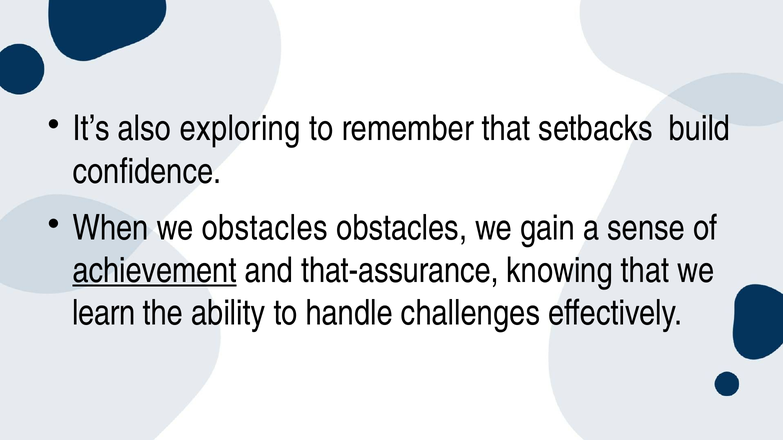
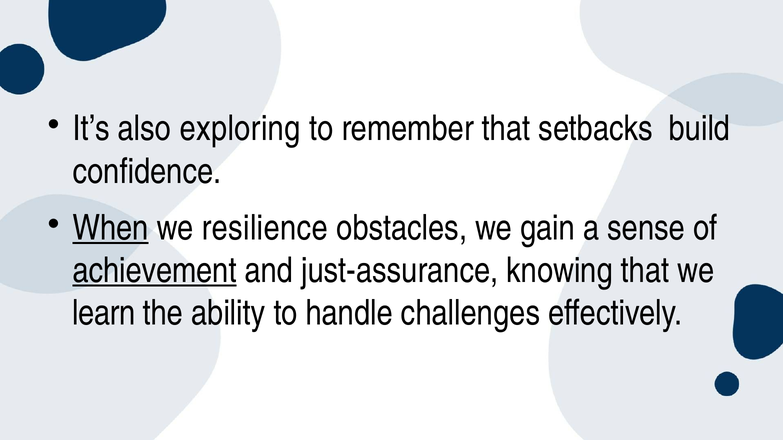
When underline: none -> present
we obstacles: obstacles -> resilience
that-assurance: that-assurance -> just-assurance
